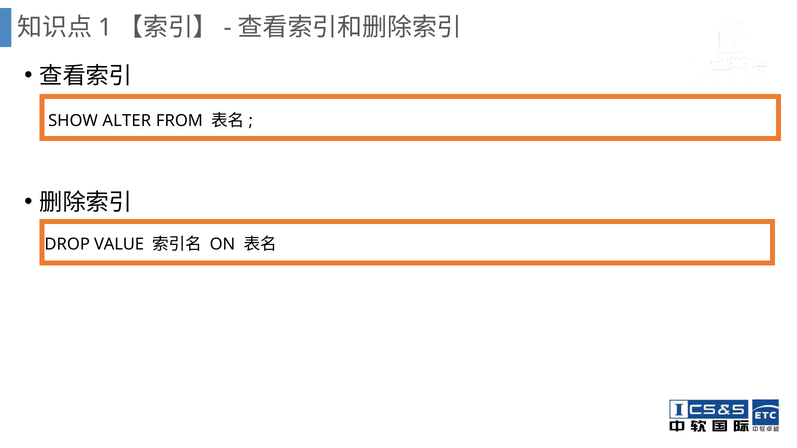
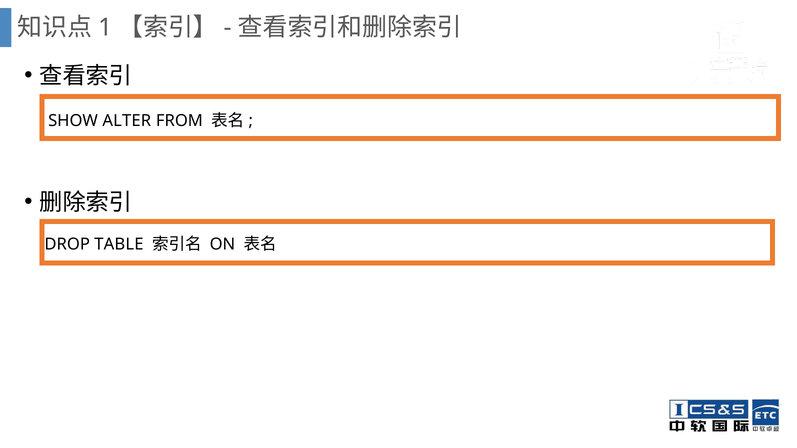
VALUE: VALUE -> TABLE
